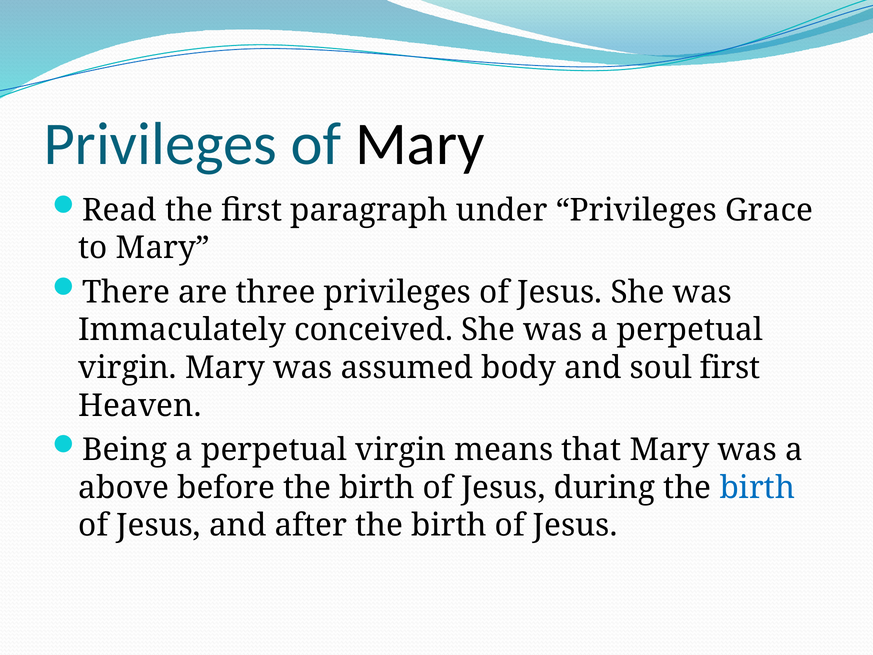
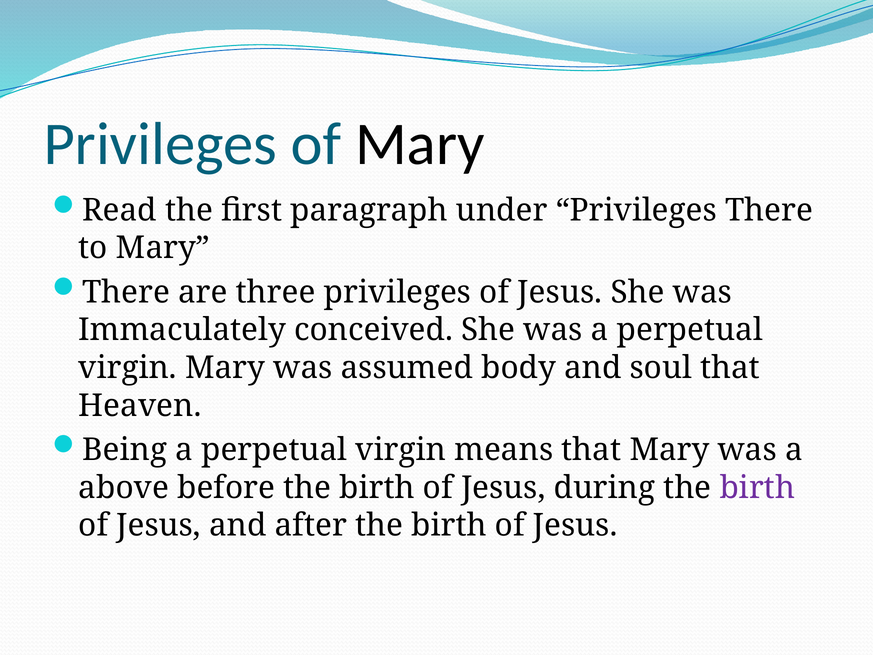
Privileges Grace: Grace -> There
soul first: first -> that
birth at (757, 487) colour: blue -> purple
